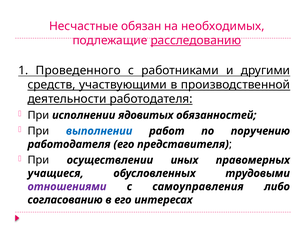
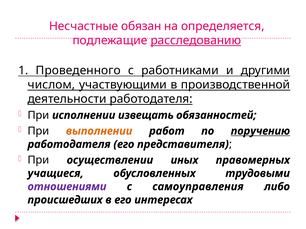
необходимых: необходимых -> определяется
средств: средств -> числом
ядовитых: ядовитых -> извещать
выполнении colour: blue -> orange
поручению underline: none -> present
согласованию: согласованию -> происшедших
